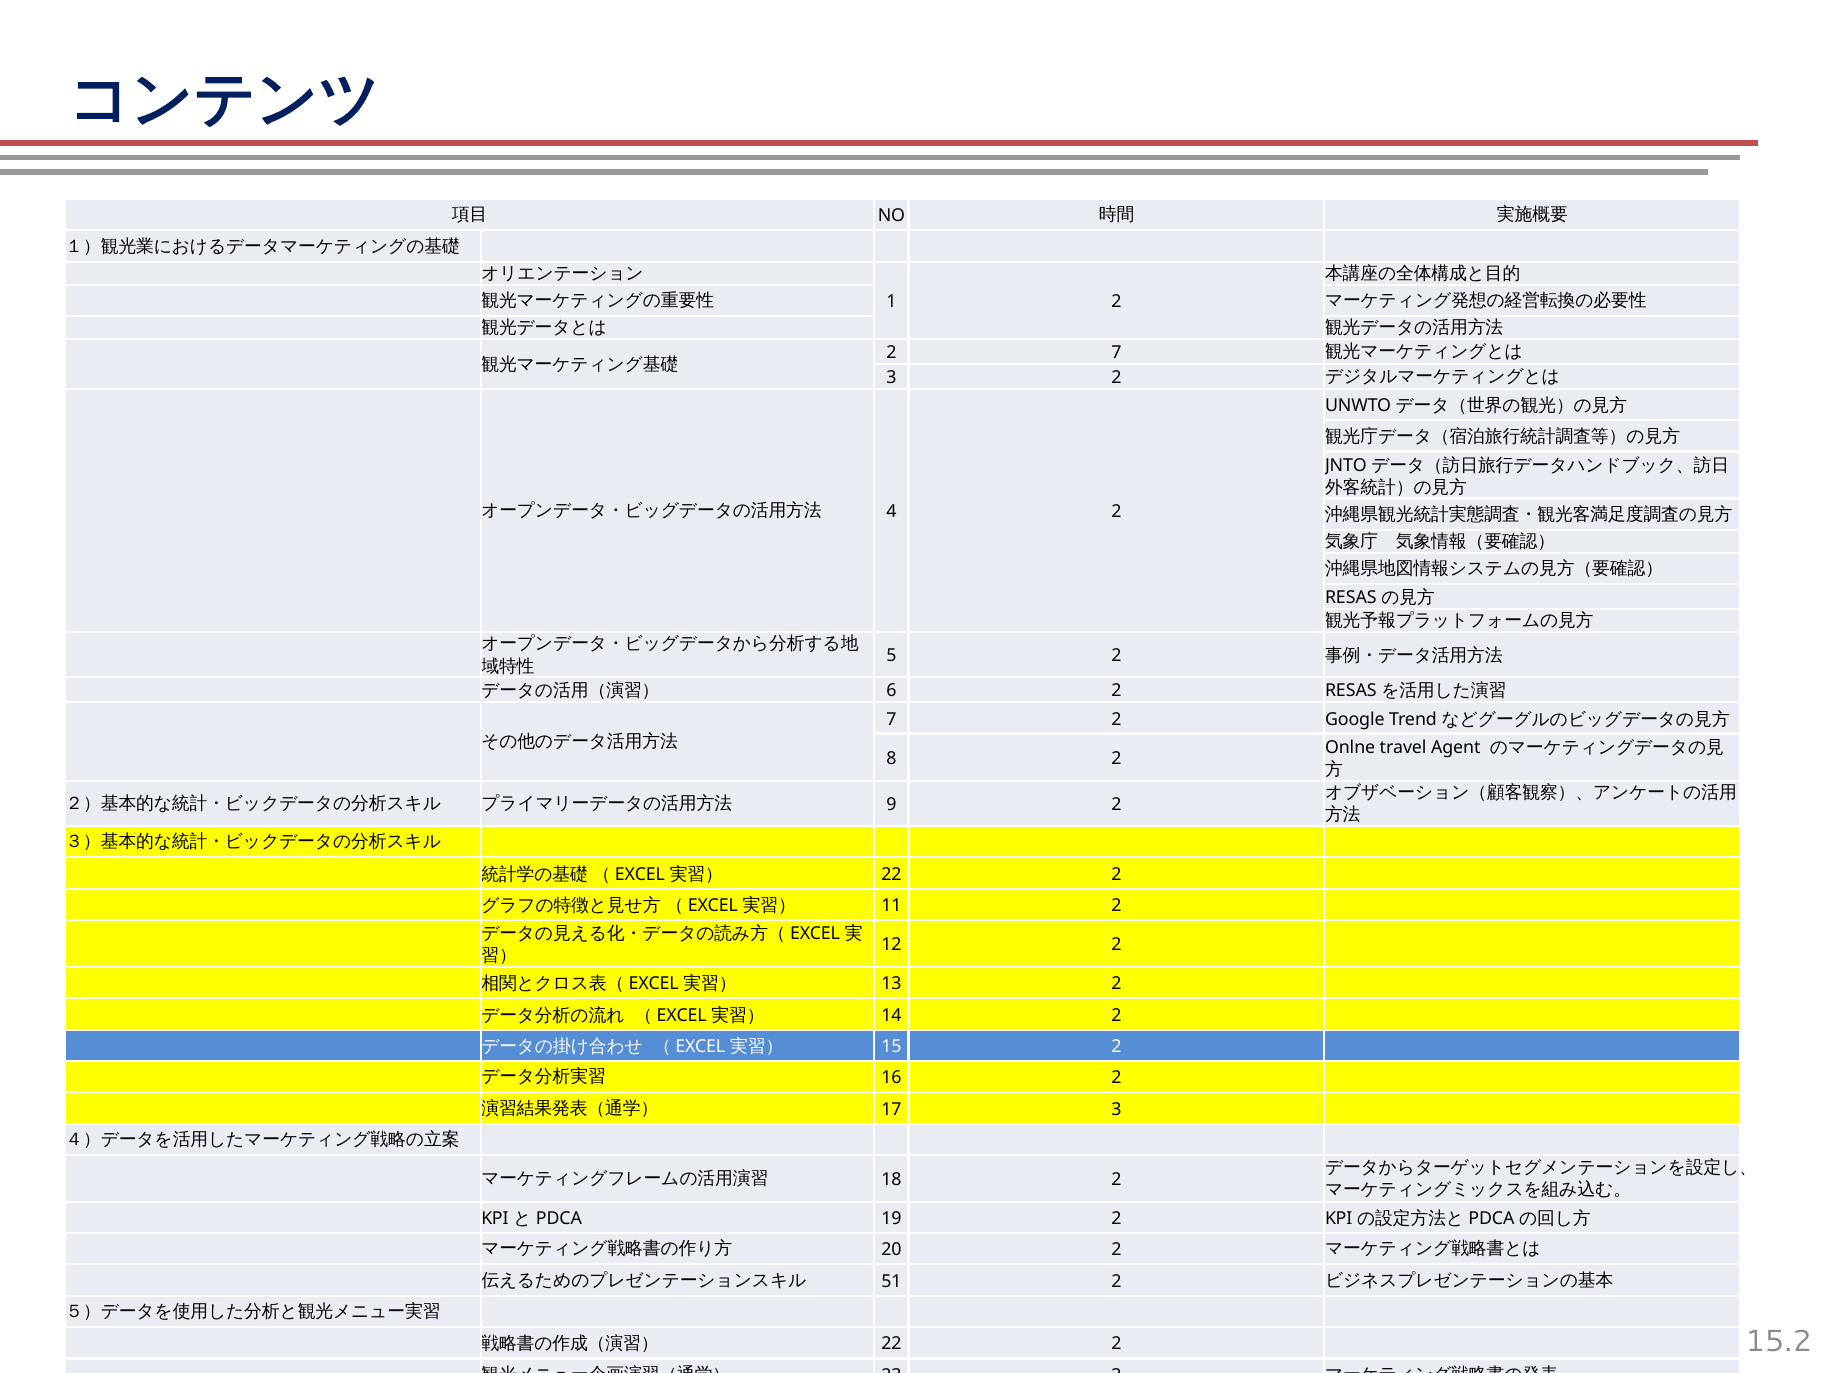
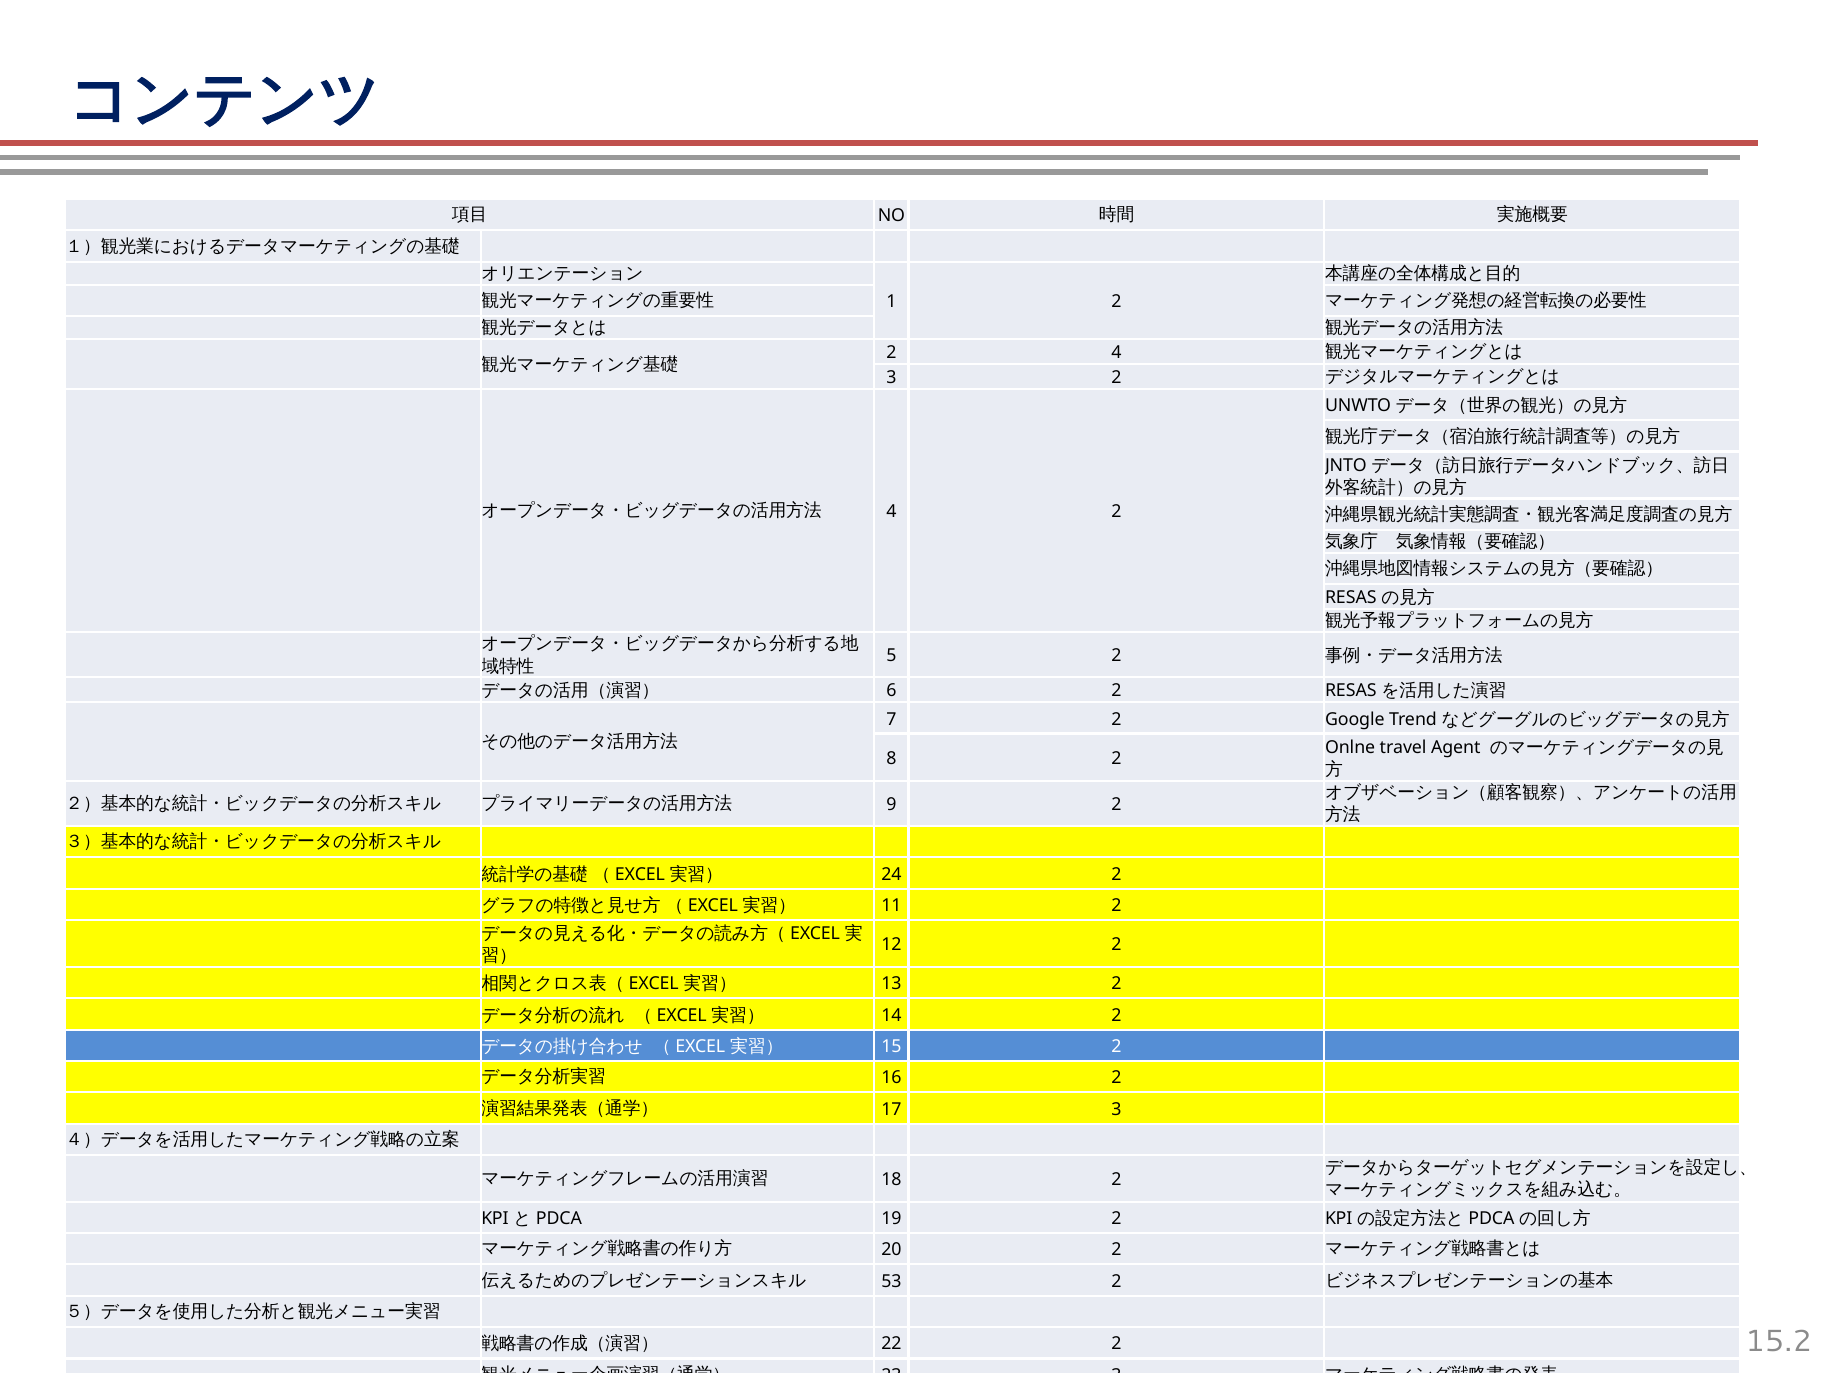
2 7: 7 -> 4
22 at (892, 874): 22 -> 24
51: 51 -> 53
